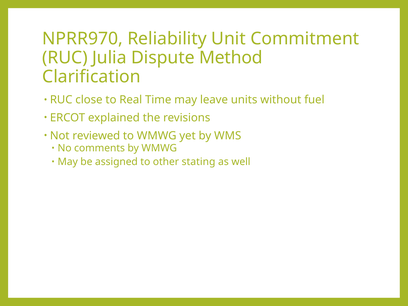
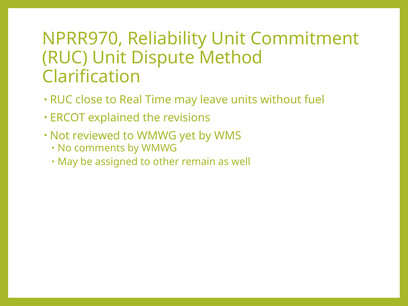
RUC Julia: Julia -> Unit
stating: stating -> remain
